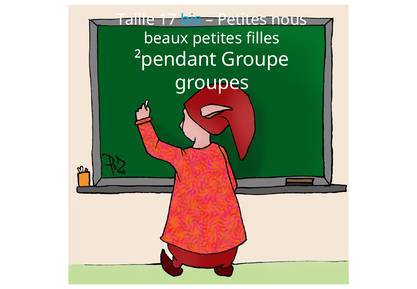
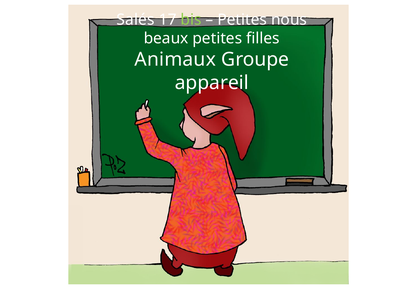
Taille: Taille -> Salés
bis colour: light blue -> light green
²pendant: ²pendant -> Animaux
groupes: groupes -> appareil
